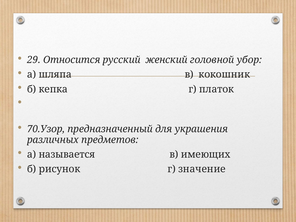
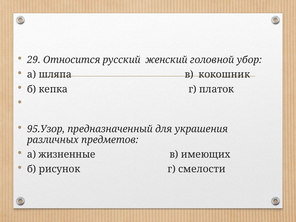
70.Узор: 70.Узор -> 95.Узор
называется: называется -> жизненные
значение: значение -> смелости
